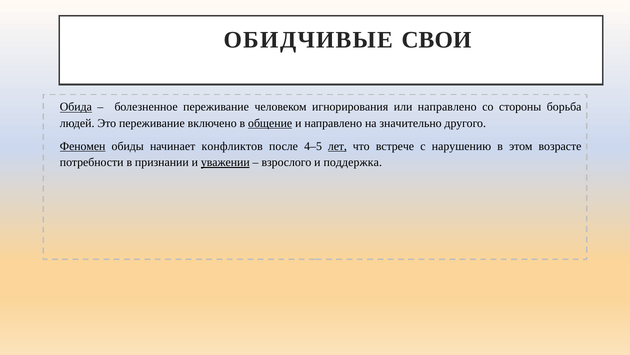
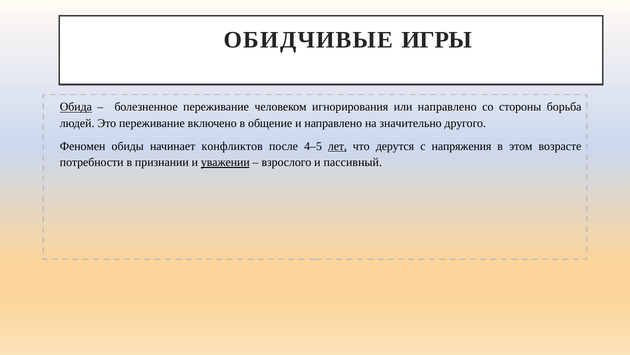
СВОИ: СВОИ -> ИГРЫ
общение underline: present -> none
Феномен underline: present -> none
встрече: встрече -> дерутся
нарушению: нарушению -> напряжения
поддержка: поддержка -> пассивный
